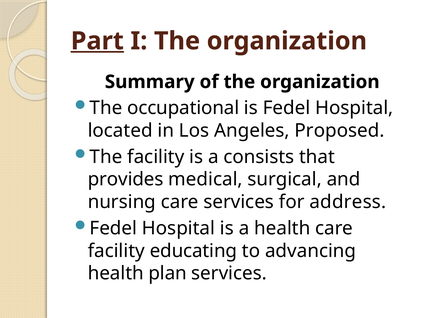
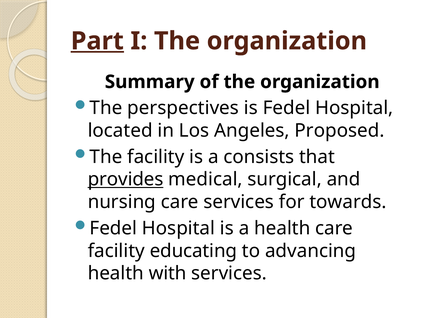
occupational: occupational -> perspectives
provides underline: none -> present
address: address -> towards
plan: plan -> with
